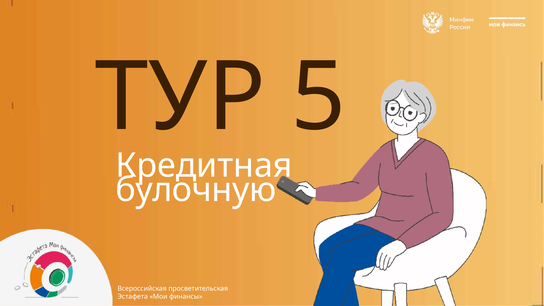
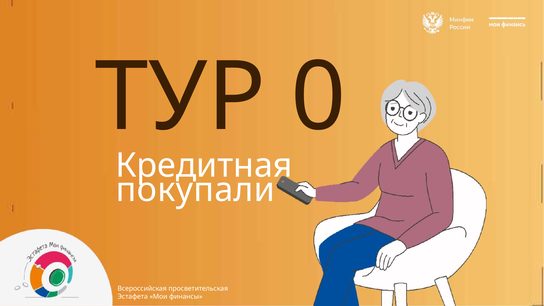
5: 5 -> 0
булочную: булочную -> покупали
